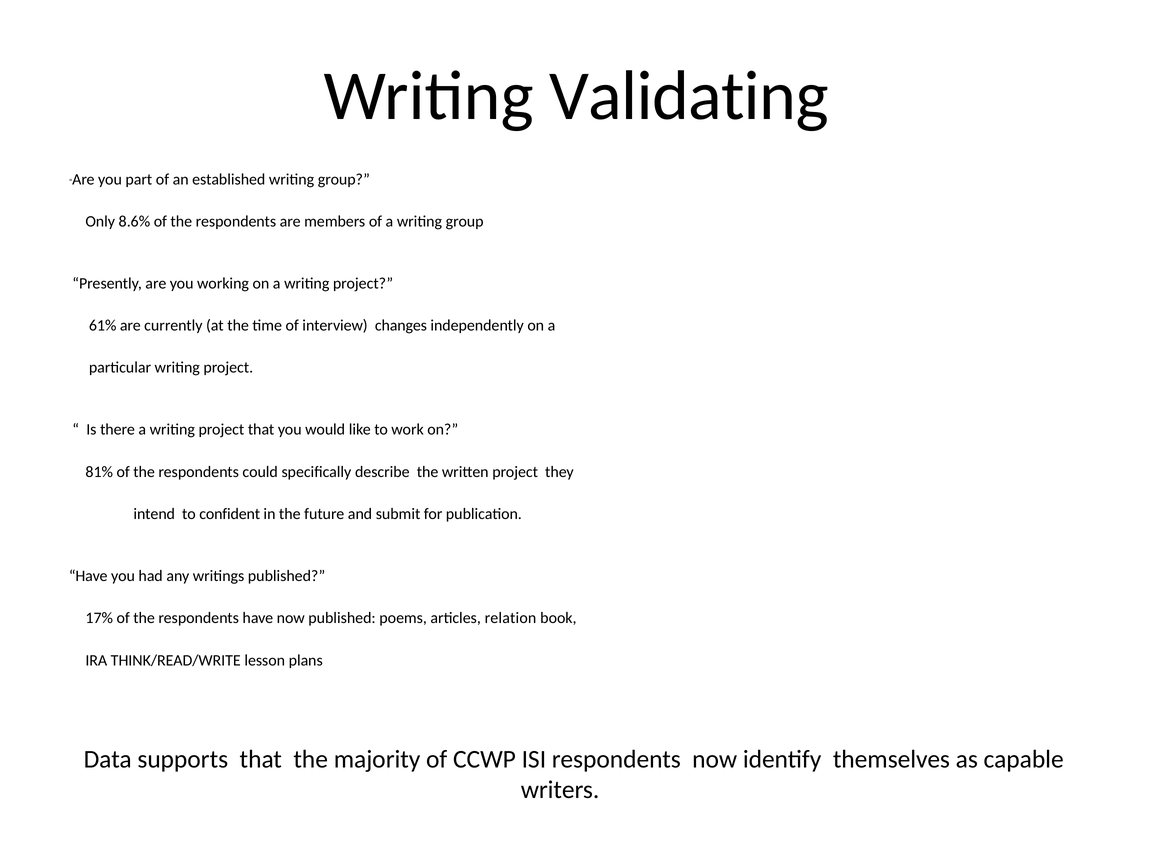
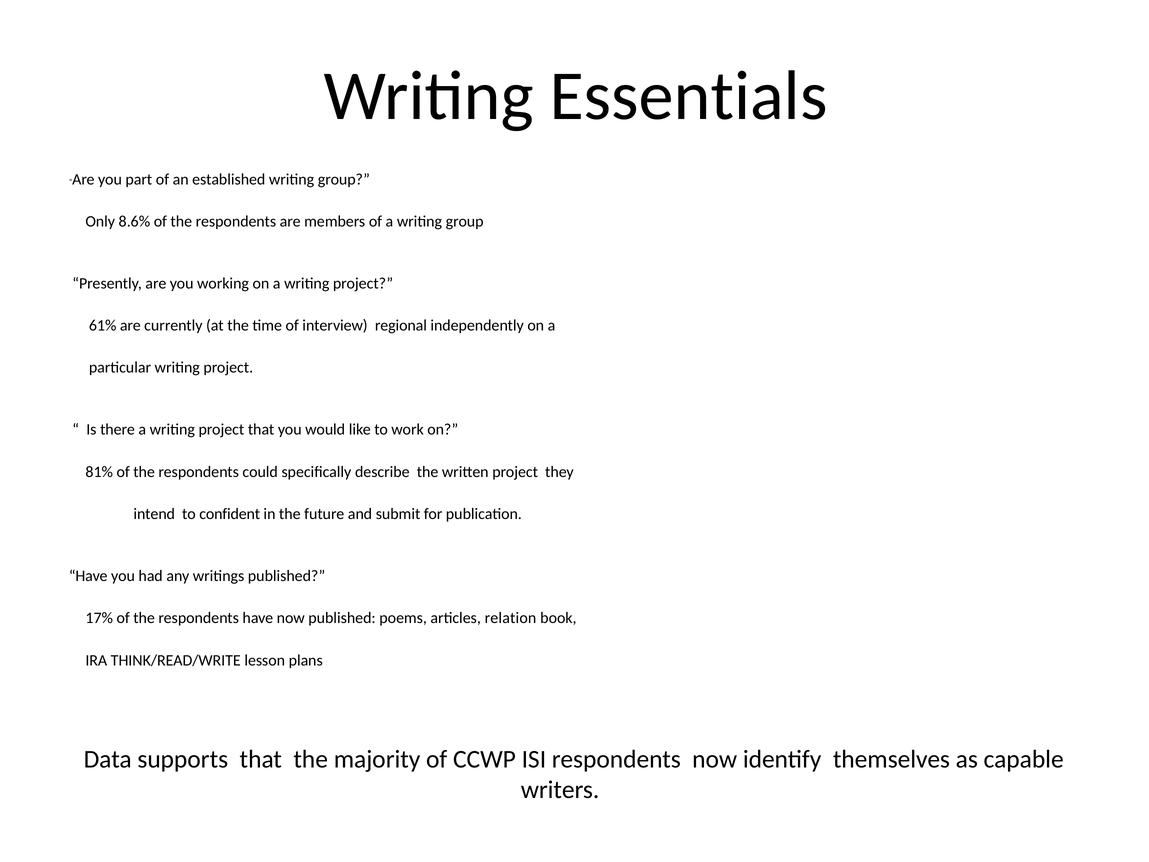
Validating: Validating -> Essentials
changes: changes -> regional
